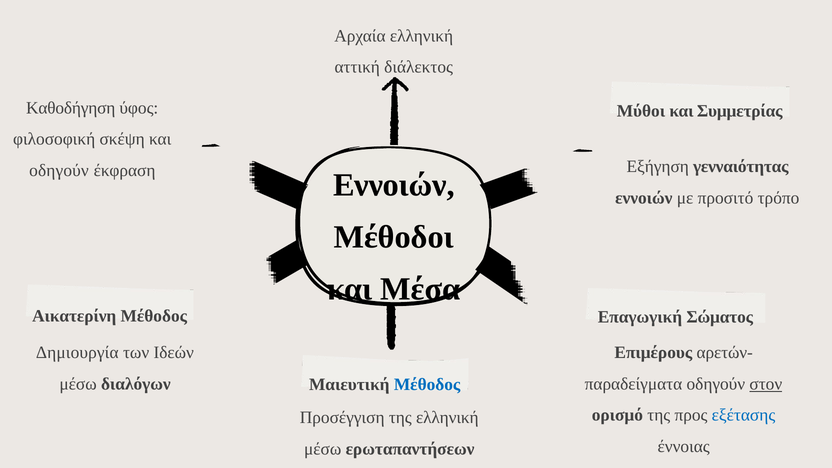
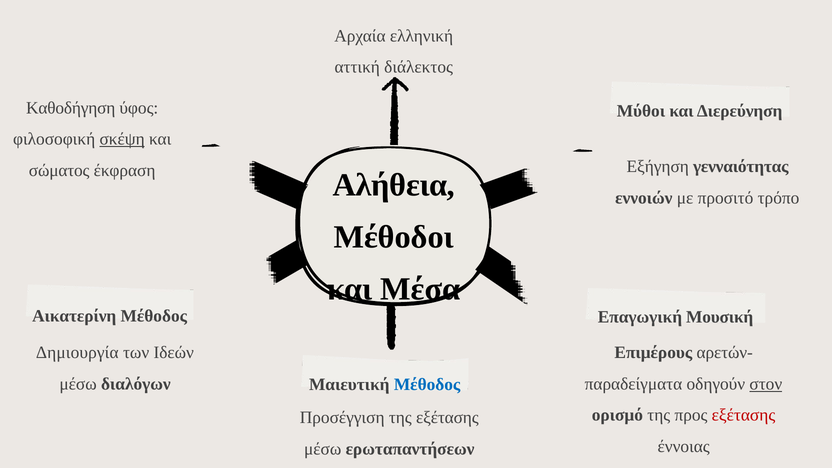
Συμμετρίας: Συμμετρίας -> Διερεύνηση
σκέψη underline: none -> present
οδηγούν at (59, 170): οδηγούν -> σώματος
Εννοιών at (394, 185): Εννοιών -> Αλήθεια
Σώματος: Σώματος -> Μουσική
εξέτασης at (743, 415) colour: blue -> red
της ελληνική: ελληνική -> εξέτασης
